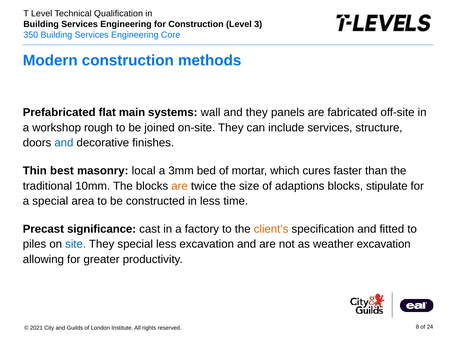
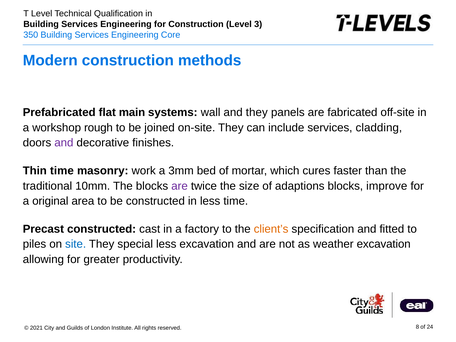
structure: structure -> cladding
and at (64, 143) colour: blue -> purple
Thin best: best -> time
local: local -> work
are at (180, 186) colour: orange -> purple
stipulate: stipulate -> improve
a special: special -> original
Precast significance: significance -> constructed
